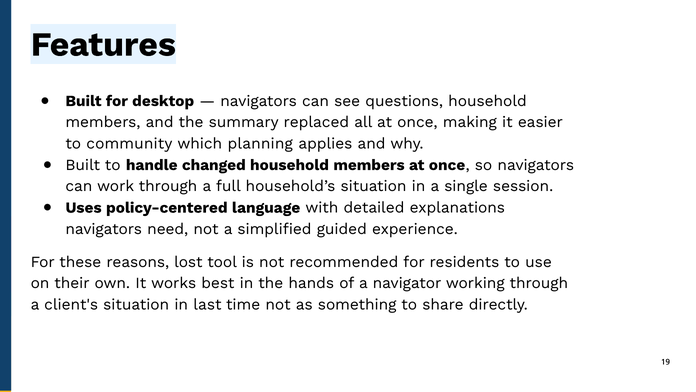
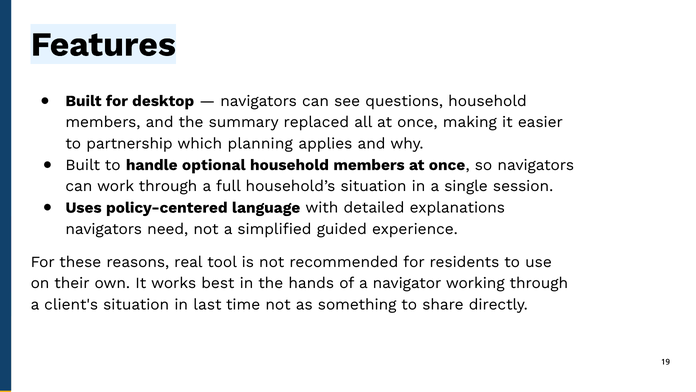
community: community -> partnership
changed: changed -> optional
lost: lost -> real
